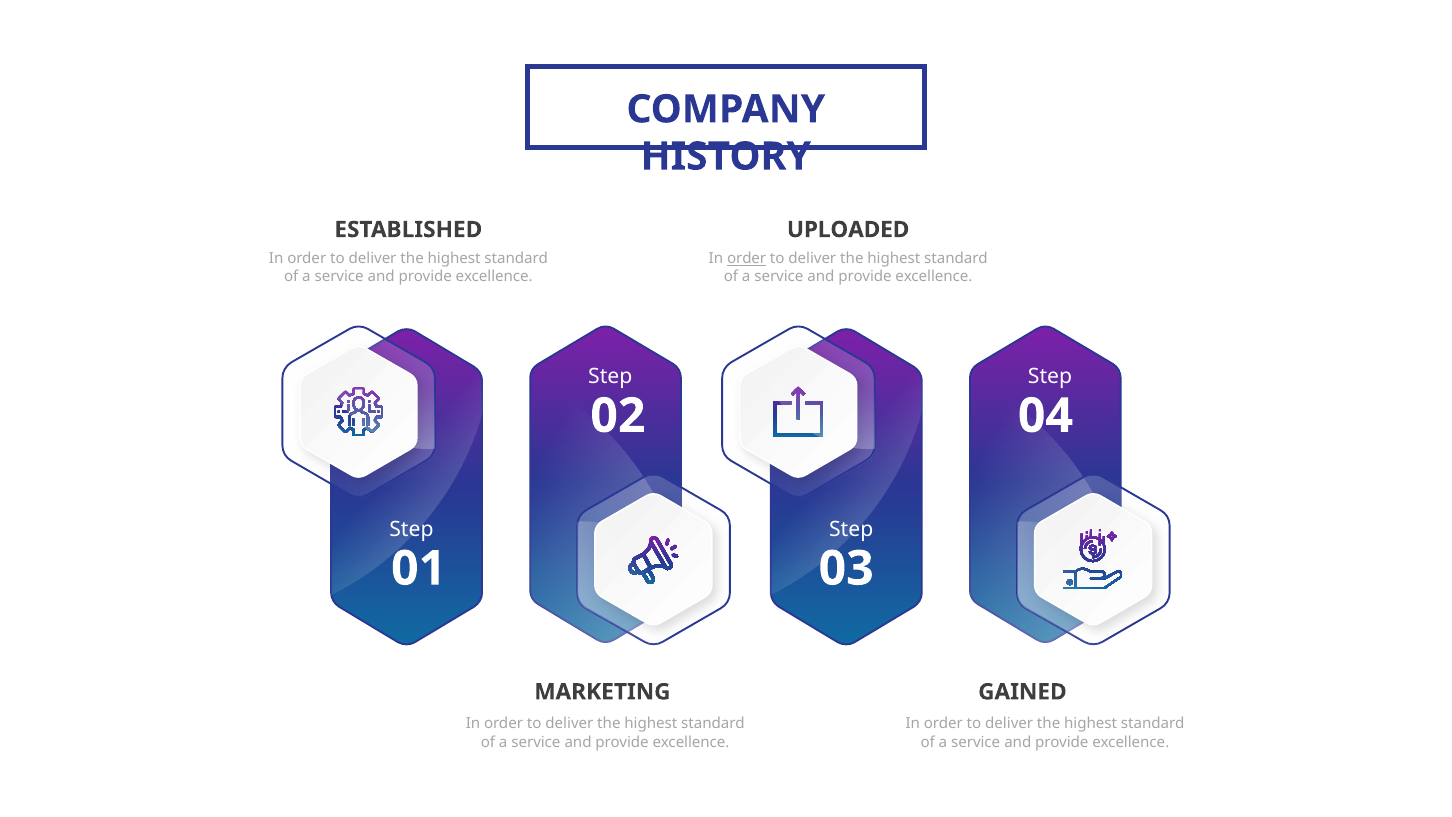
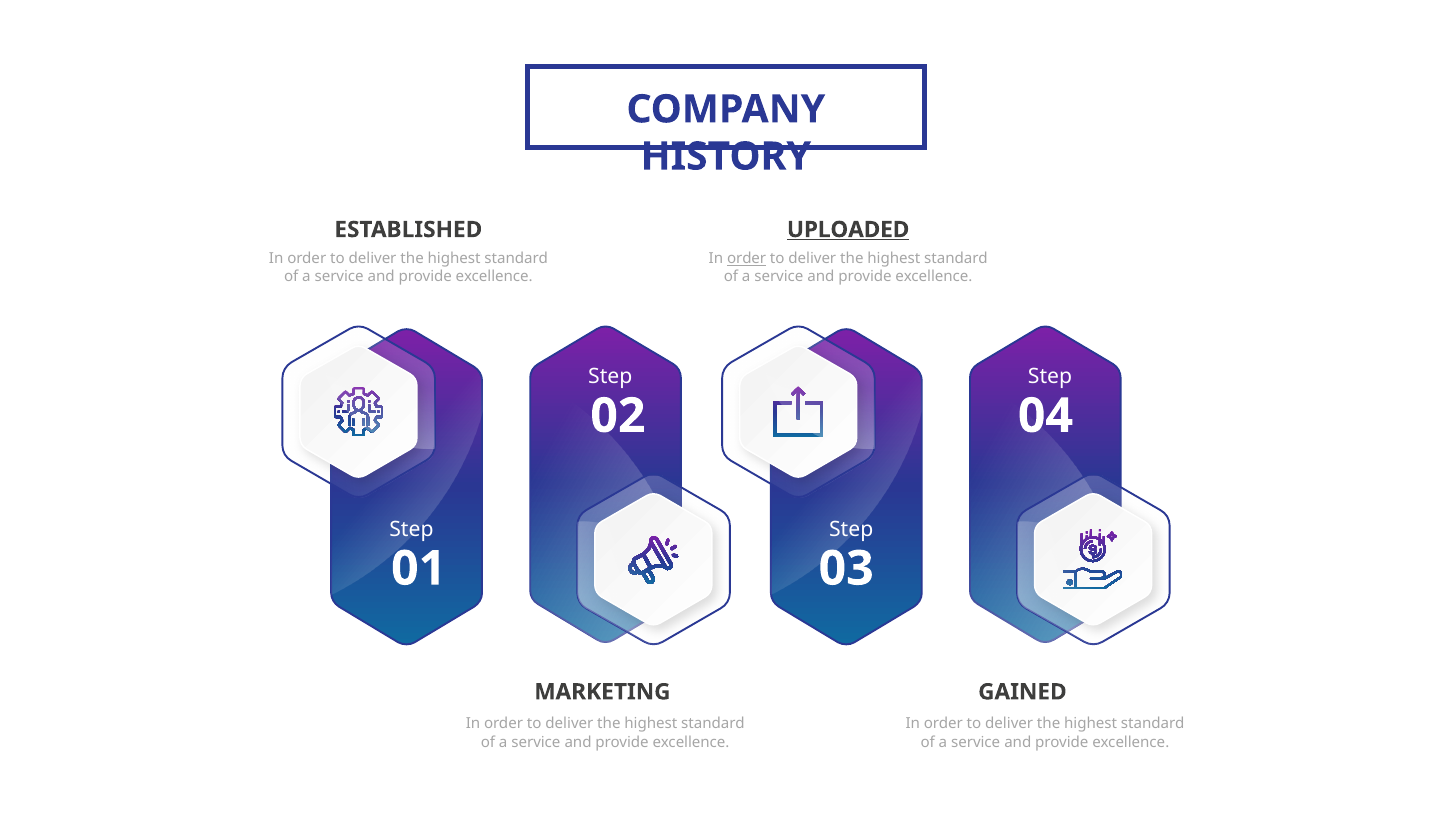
UPLOADED underline: none -> present
